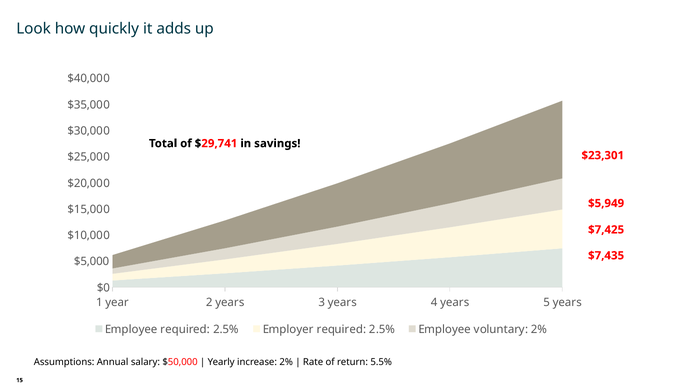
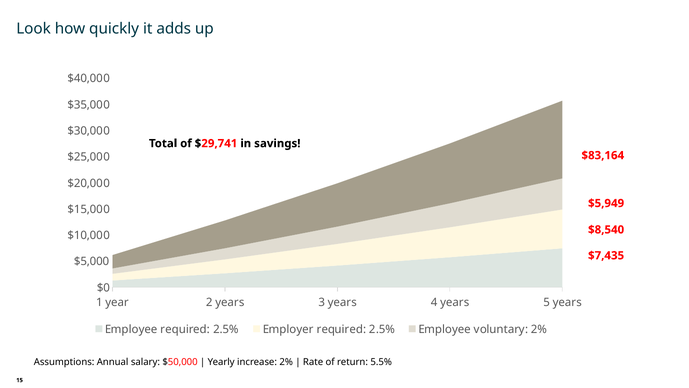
$23,301: $23,301 -> $83,164
$7,425: $7,425 -> $8,540
